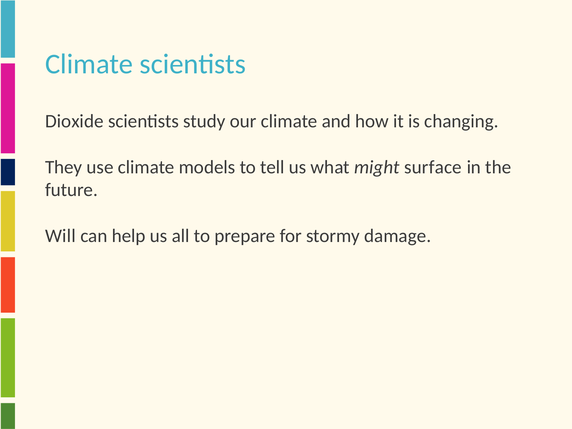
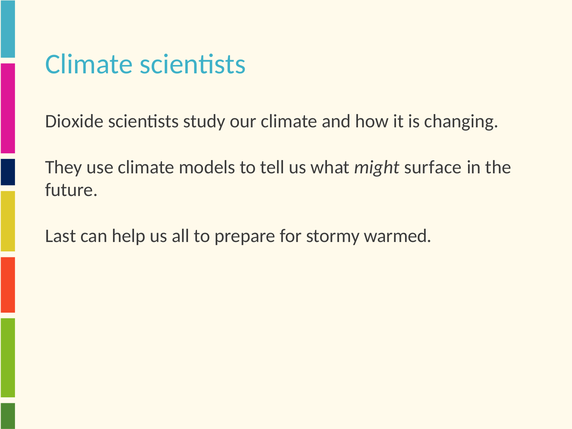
Will: Will -> Last
damage: damage -> warmed
